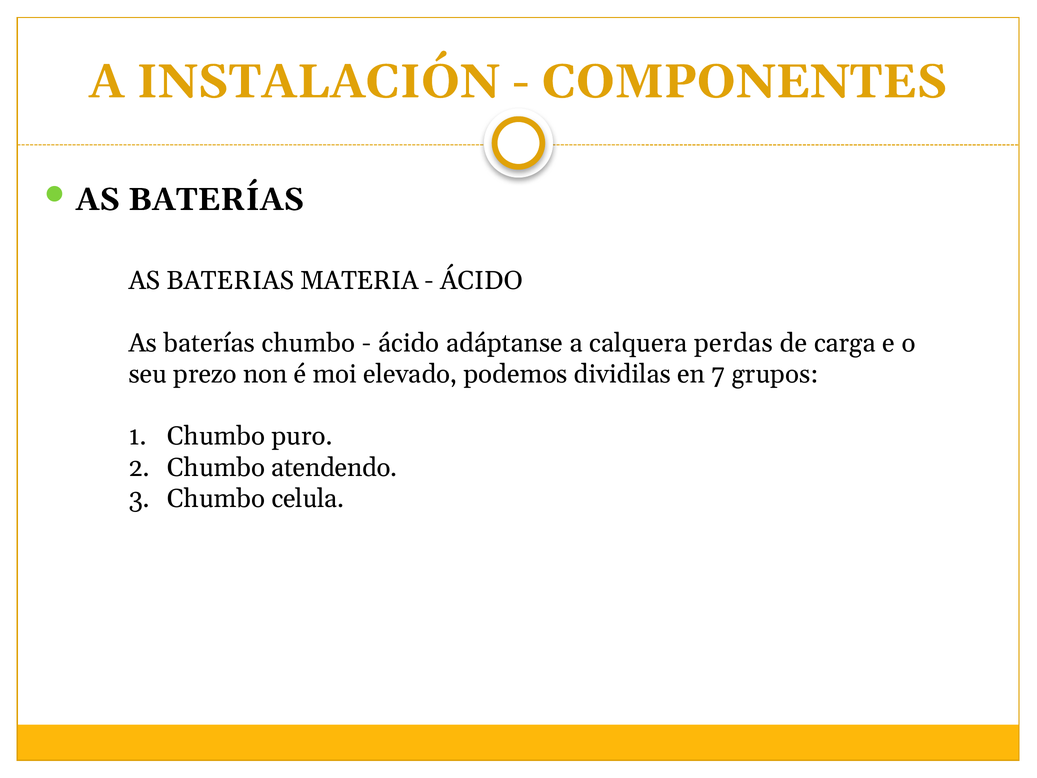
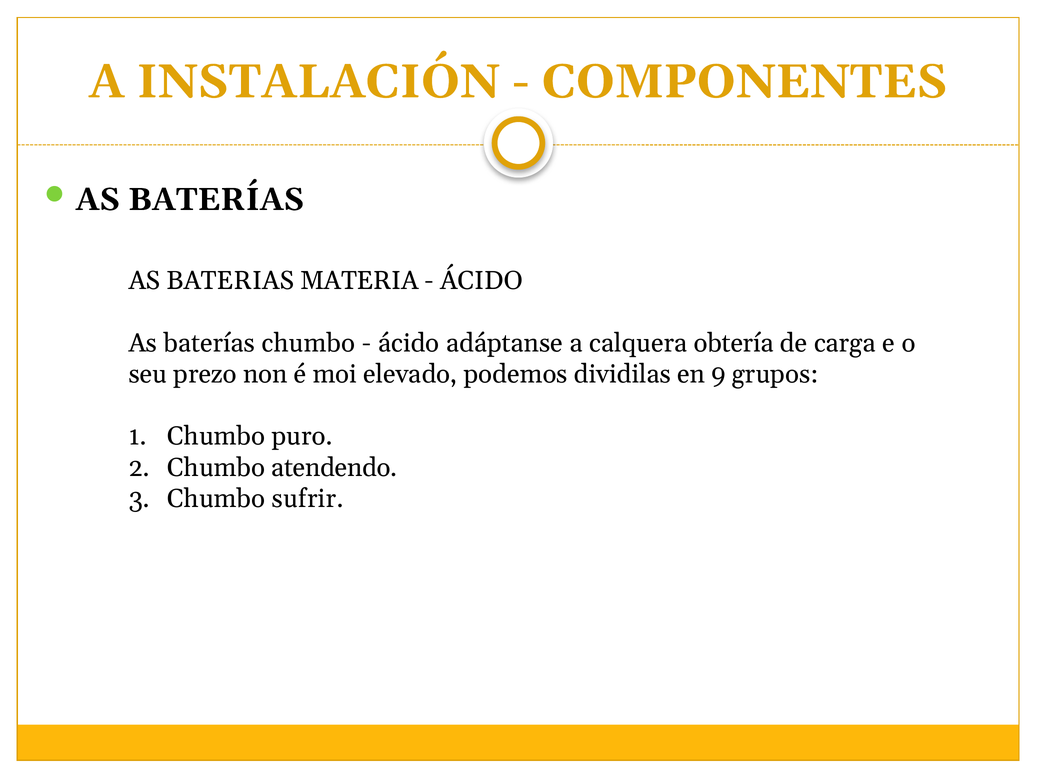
perdas: perdas -> obtería
7: 7 -> 9
celula: celula -> sufrir
